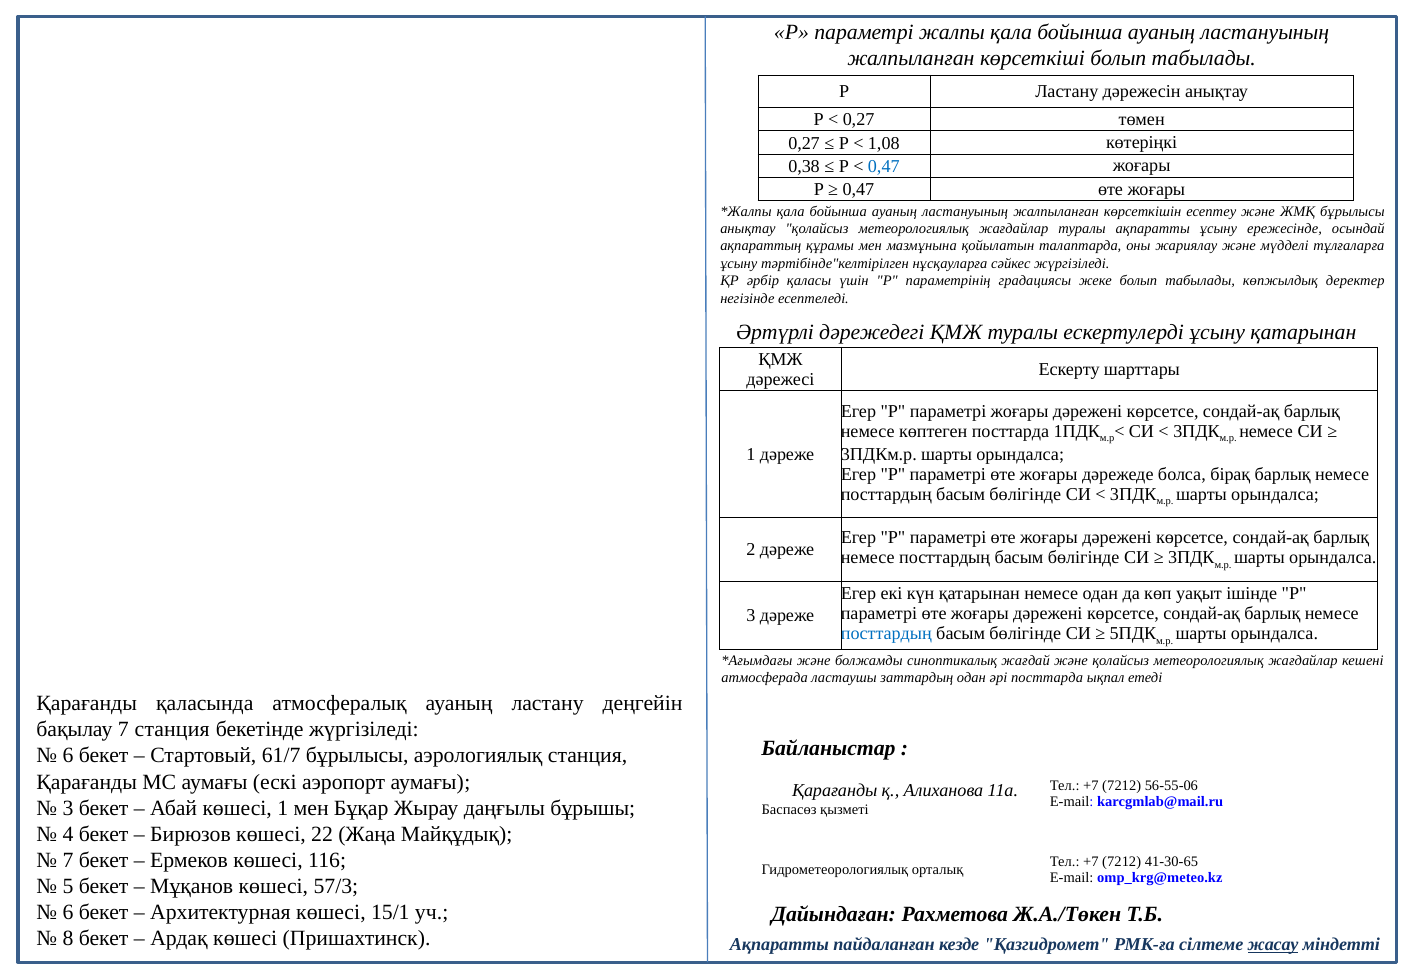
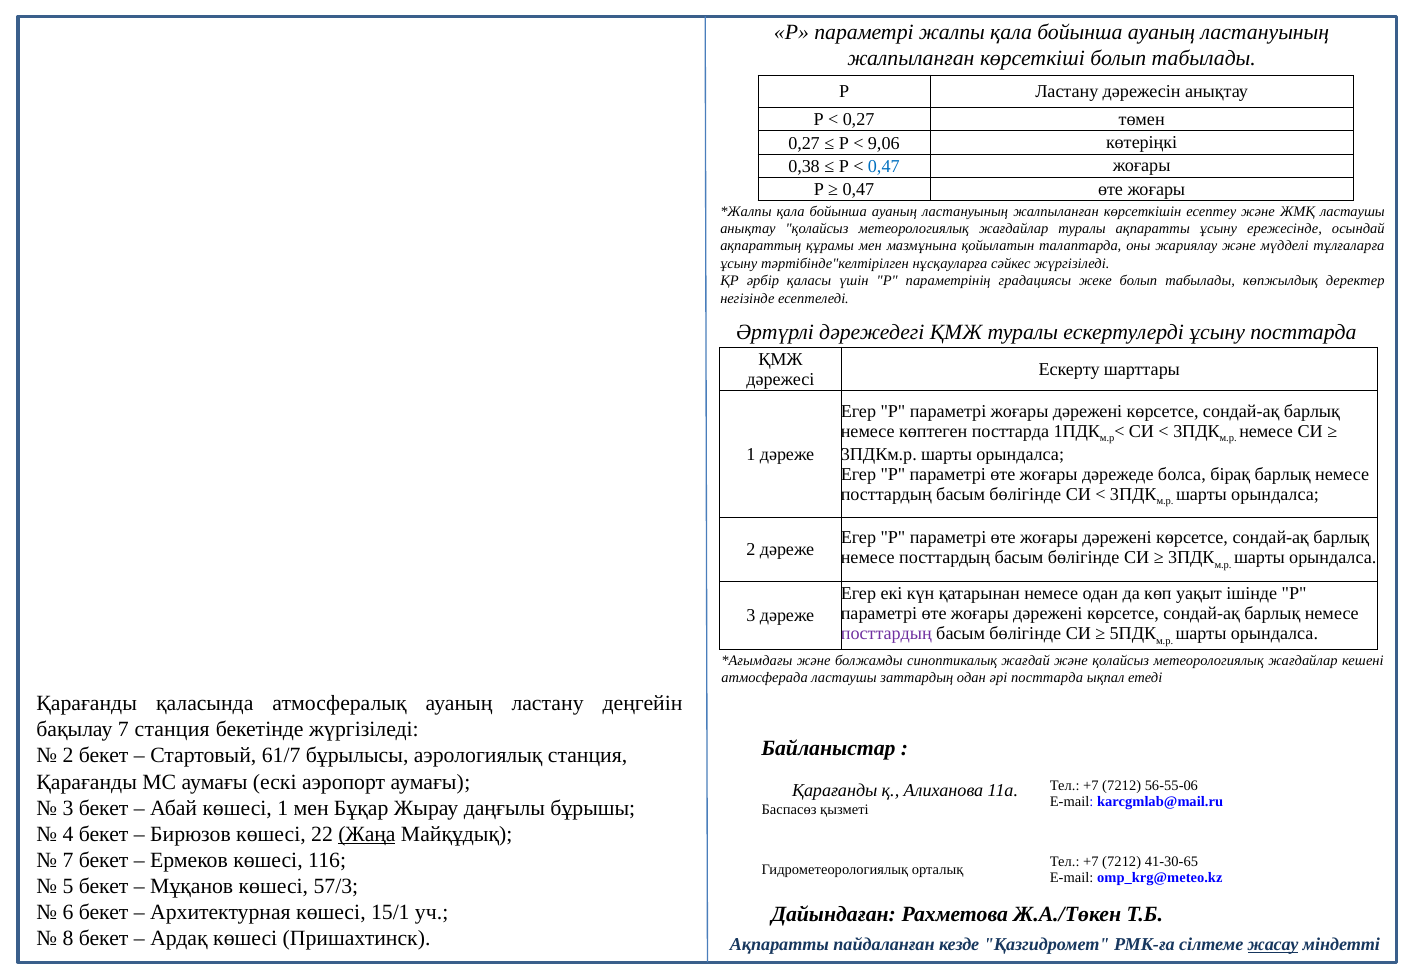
1,08: 1,08 -> 9,06
ЖМҚ бұрылысы: бұрылысы -> ластаушы
ұсыну қатарынан: қатарынан -> посттарда
посттардың at (886, 634) colour: blue -> purple
6 at (68, 756): 6 -> 2
Жаңа underline: none -> present
